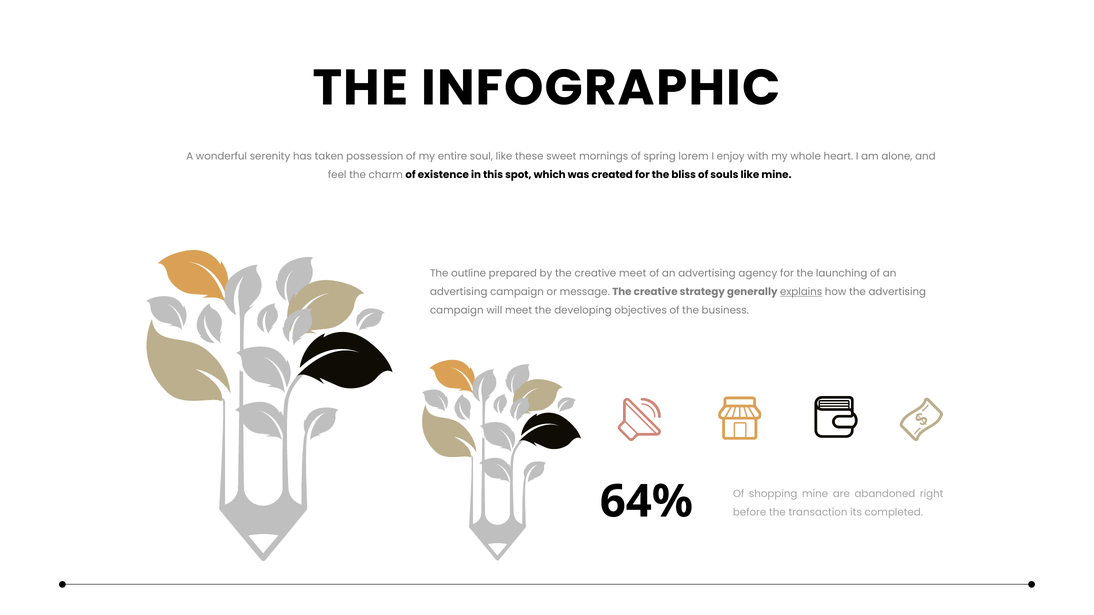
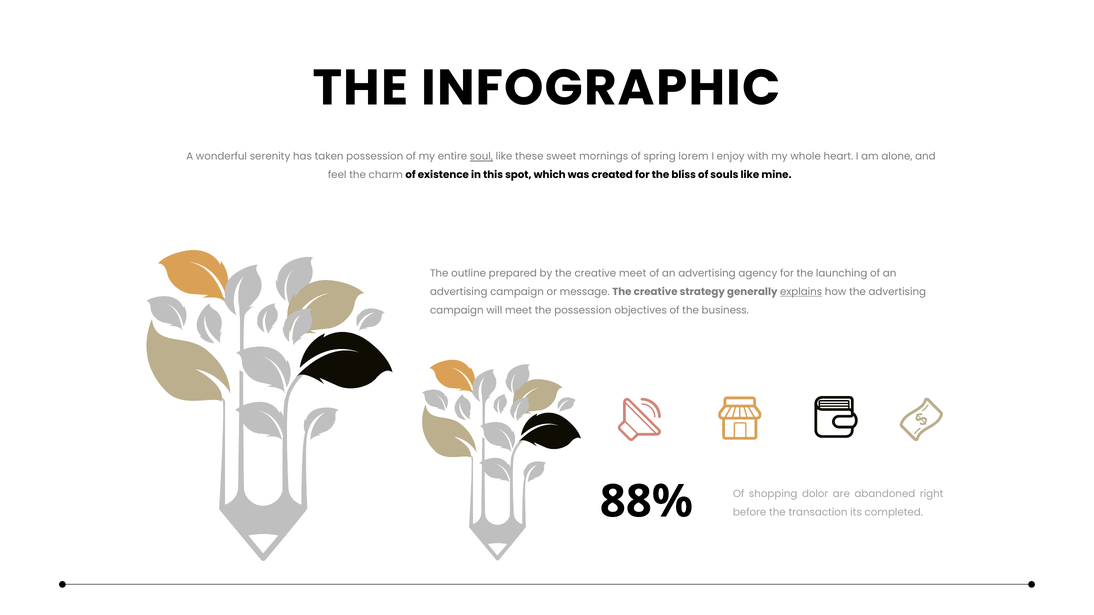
soul underline: none -> present
the developing: developing -> possession
shopping mine: mine -> dolor
64%: 64% -> 88%
